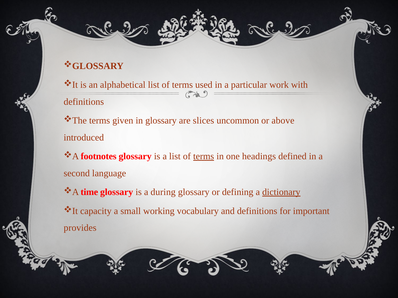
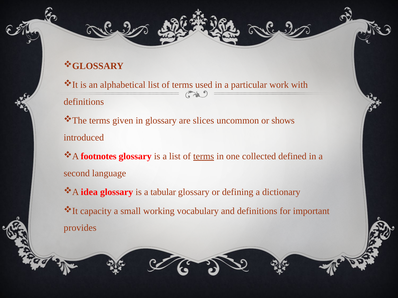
above: above -> shows
headings: headings -> collected
time: time -> idea
during: during -> tabular
dictionary underline: present -> none
